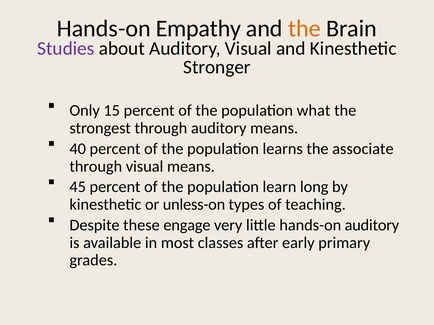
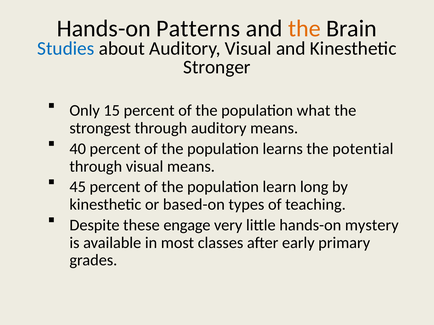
Empathy: Empathy -> Patterns
Studies colour: purple -> blue
associate: associate -> potential
unless-on: unless-on -> based-on
hands-on auditory: auditory -> mystery
